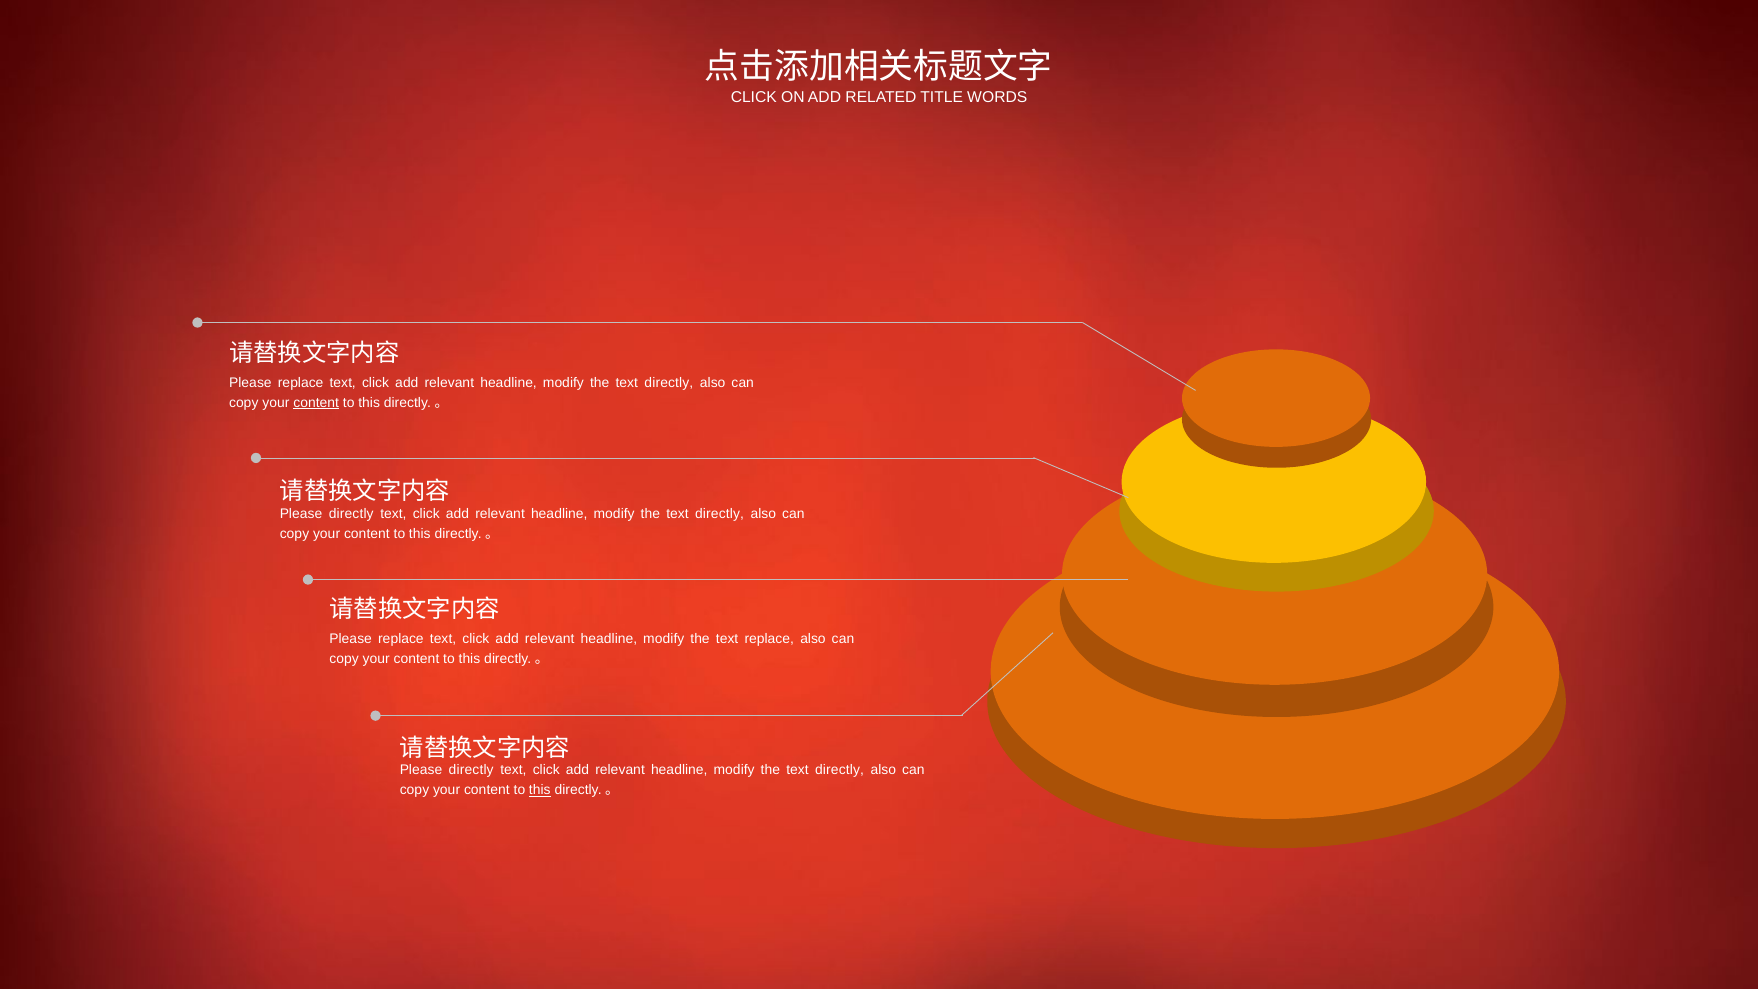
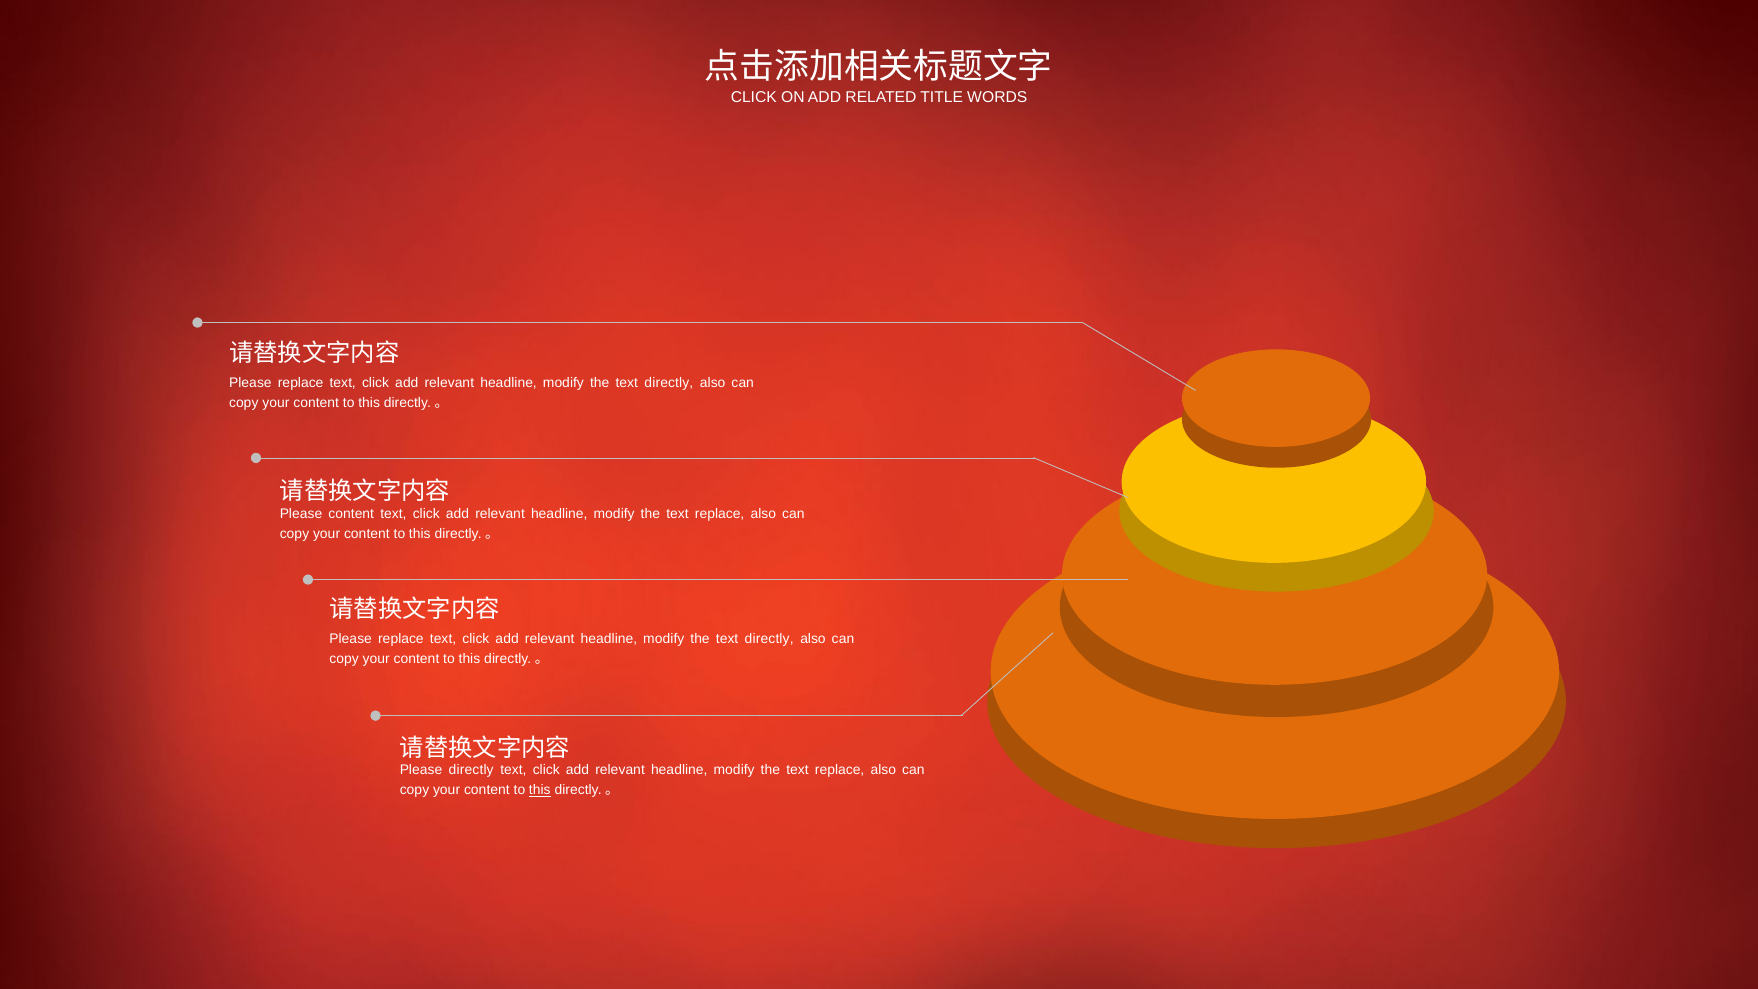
content at (316, 403) underline: present -> none
directly at (351, 514): directly -> content
directly at (720, 514): directly -> replace
replace at (769, 639): replace -> directly
directly at (840, 770): directly -> replace
